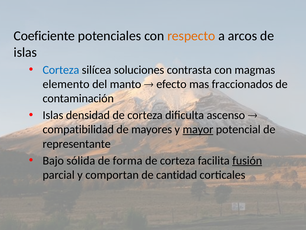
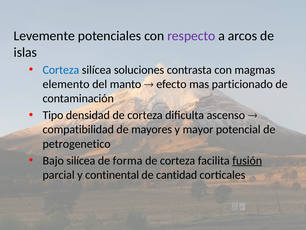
Coeficiente: Coeficiente -> Levemente
respecto colour: orange -> purple
fraccionados: fraccionados -> particionado
Islas at (53, 115): Islas -> Tipo
mayor underline: present -> none
representante: representante -> petrogenetico
Bajo sólida: sólida -> silícea
comportan: comportan -> continental
